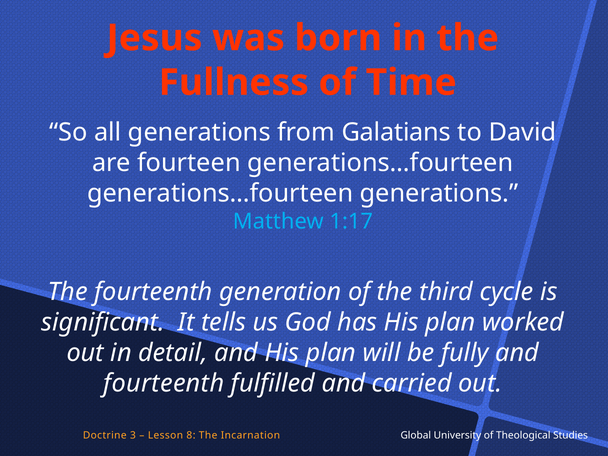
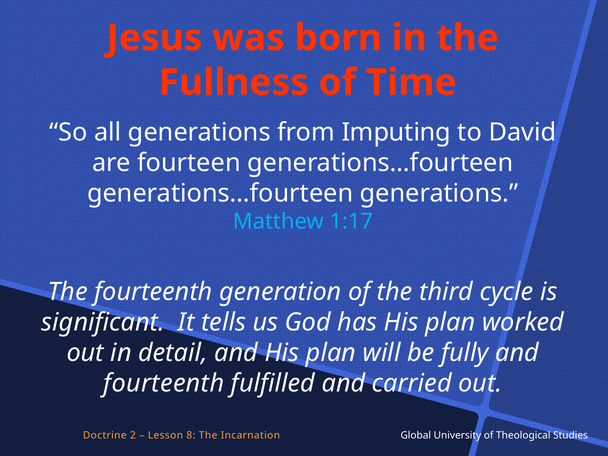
Galatians: Galatians -> Imputing
3: 3 -> 2
